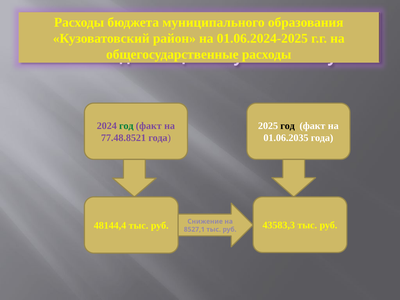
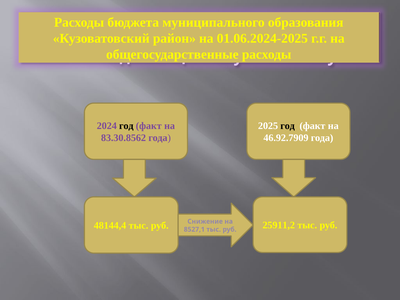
год at (126, 126) colour: green -> black
77.48.8521: 77.48.8521 -> 83.30.8562
01.06.2035: 01.06.2035 -> 46.92.7909
43583,3: 43583,3 -> 25911,2
